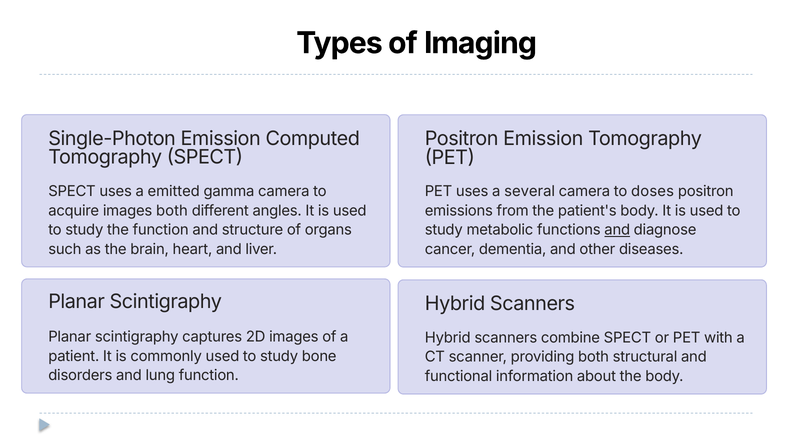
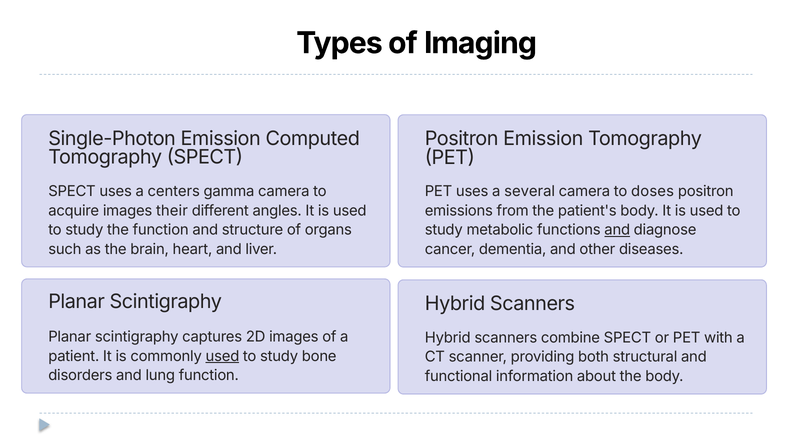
emitted: emitted -> centers
images both: both -> their
used at (223, 356) underline: none -> present
